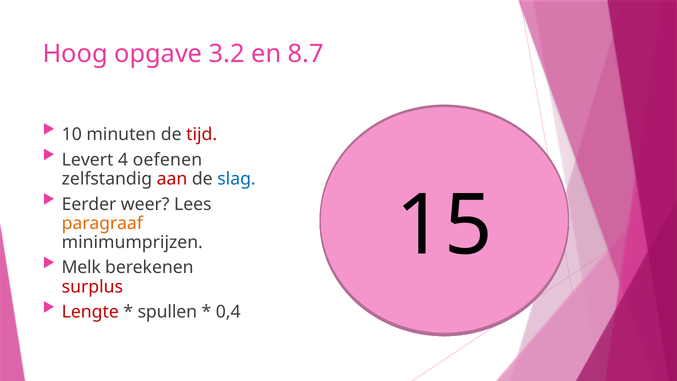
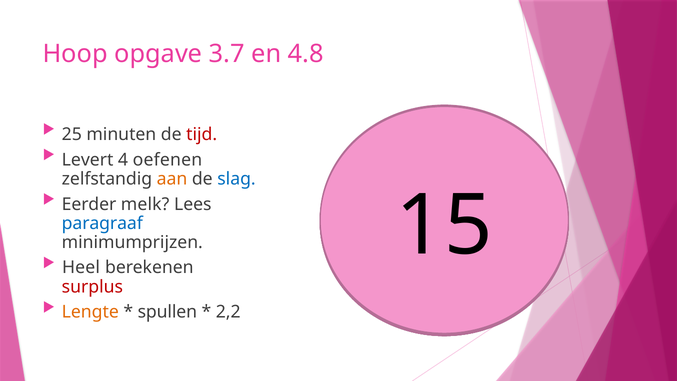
Hoog: Hoog -> Hoop
3.2: 3.2 -> 3.7
8.7: 8.7 -> 4.8
10 at (72, 134): 10 -> 25
aan colour: red -> orange
weer: weer -> melk
paragraaf colour: orange -> blue
Melk: Melk -> Heel
Lengte colour: red -> orange
0,4: 0,4 -> 2,2
